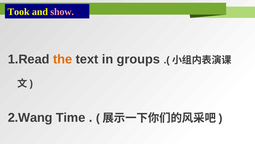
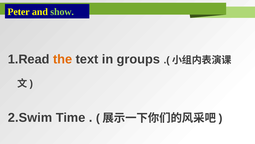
Took: Took -> Peter
show colour: pink -> light green
2.Wang: 2.Wang -> 2.Swim
